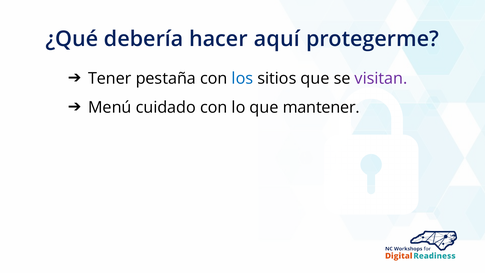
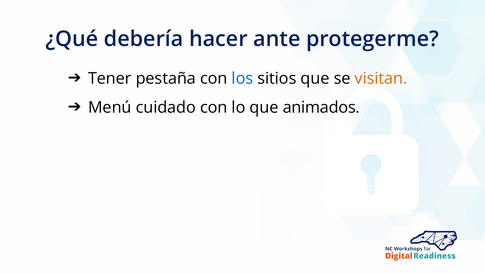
aquí: aquí -> ante
visitan colour: purple -> orange
mantener: mantener -> animados
